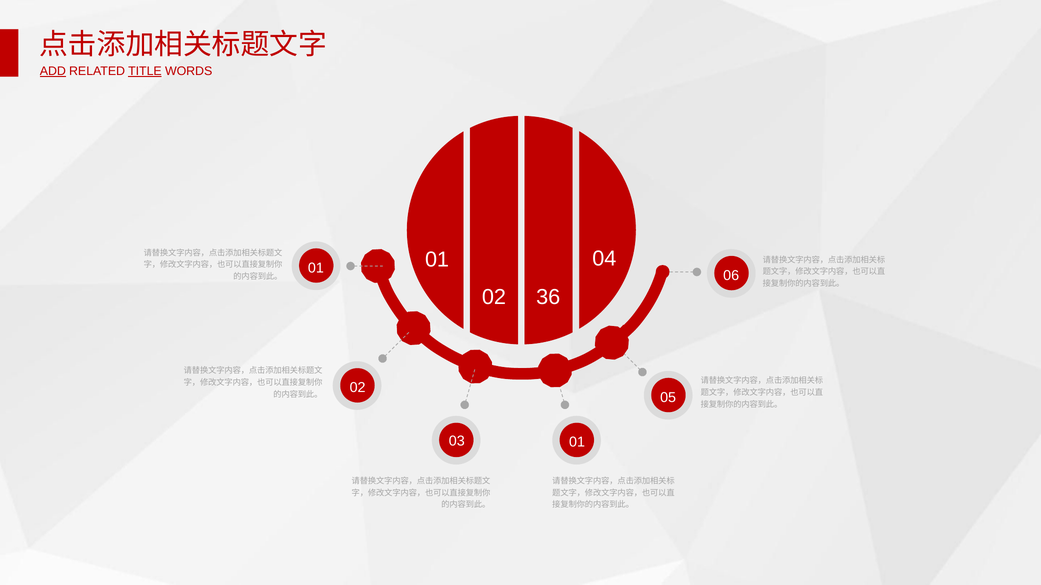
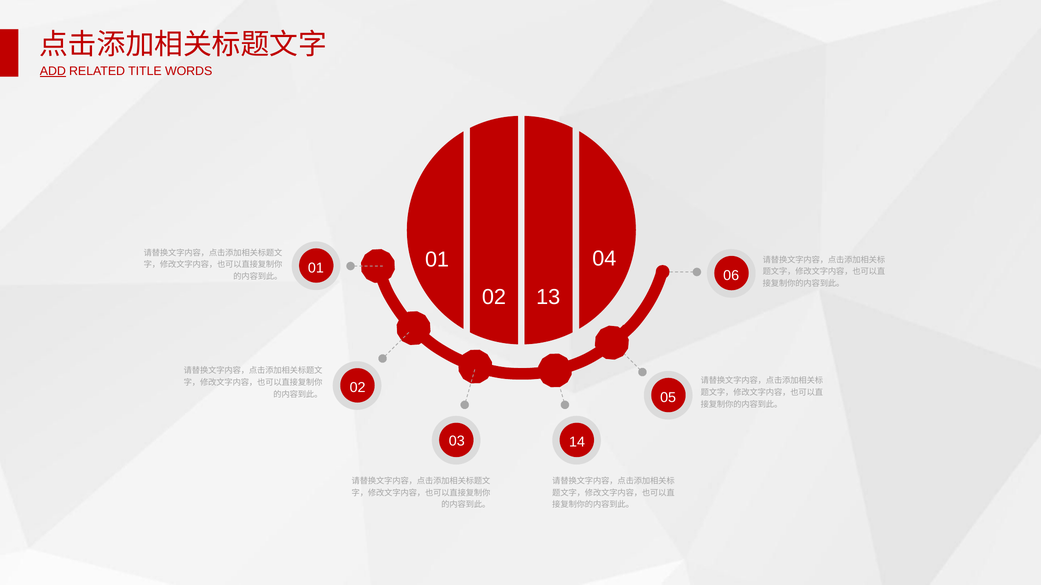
TITLE underline: present -> none
36: 36 -> 13
03 01: 01 -> 14
